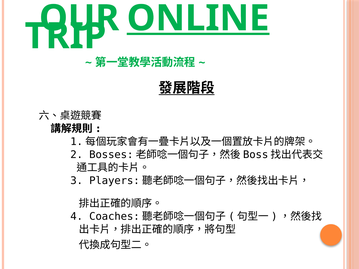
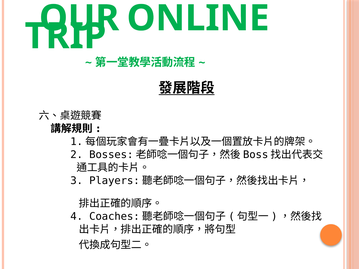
ONLINE underline: present -> none
